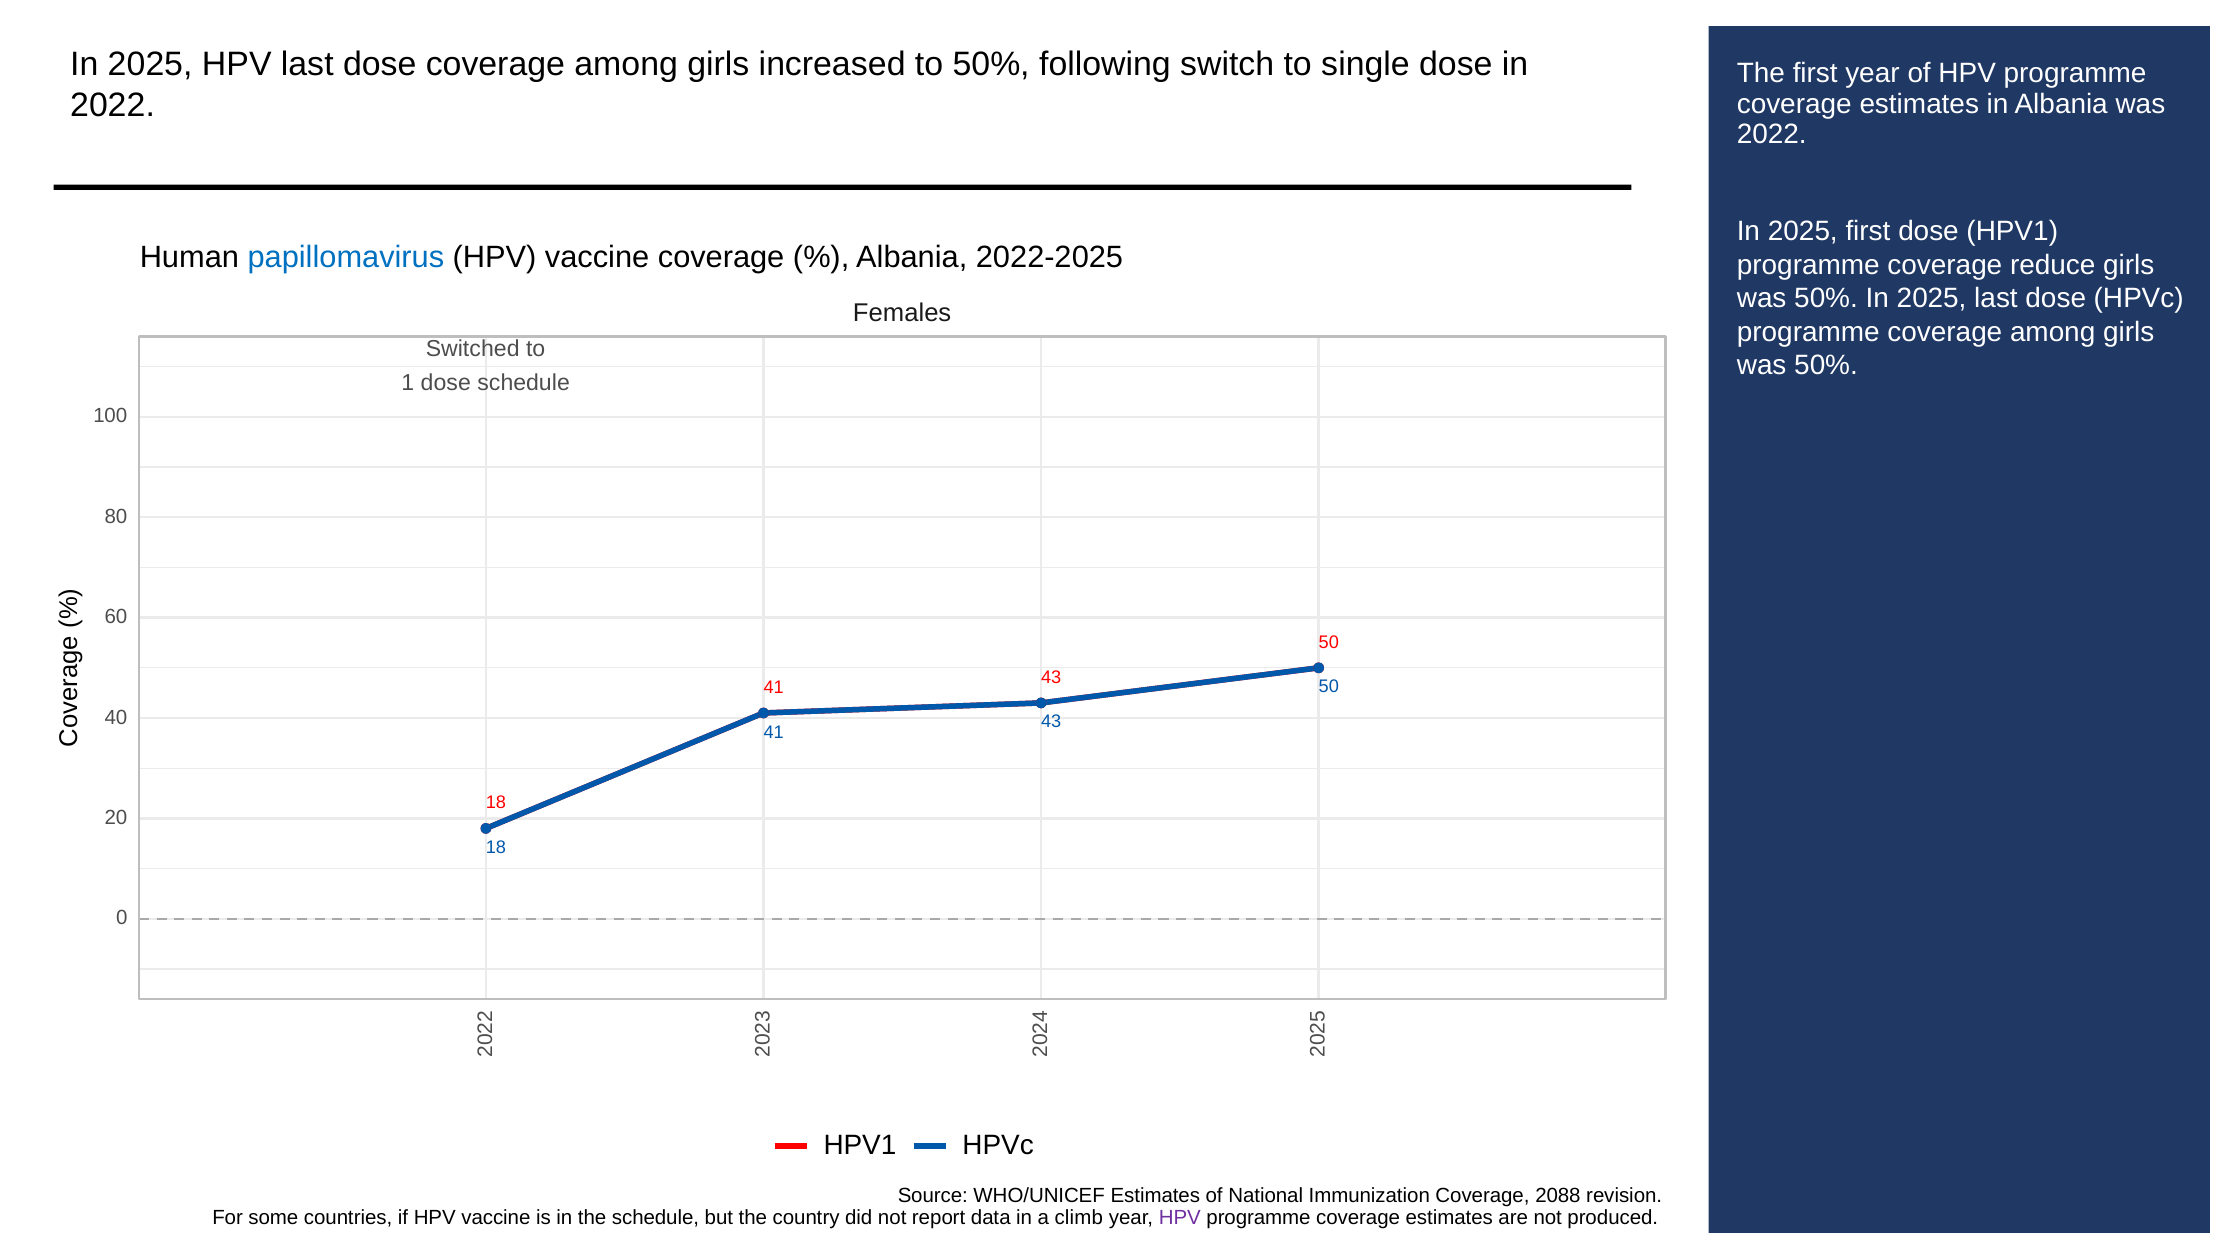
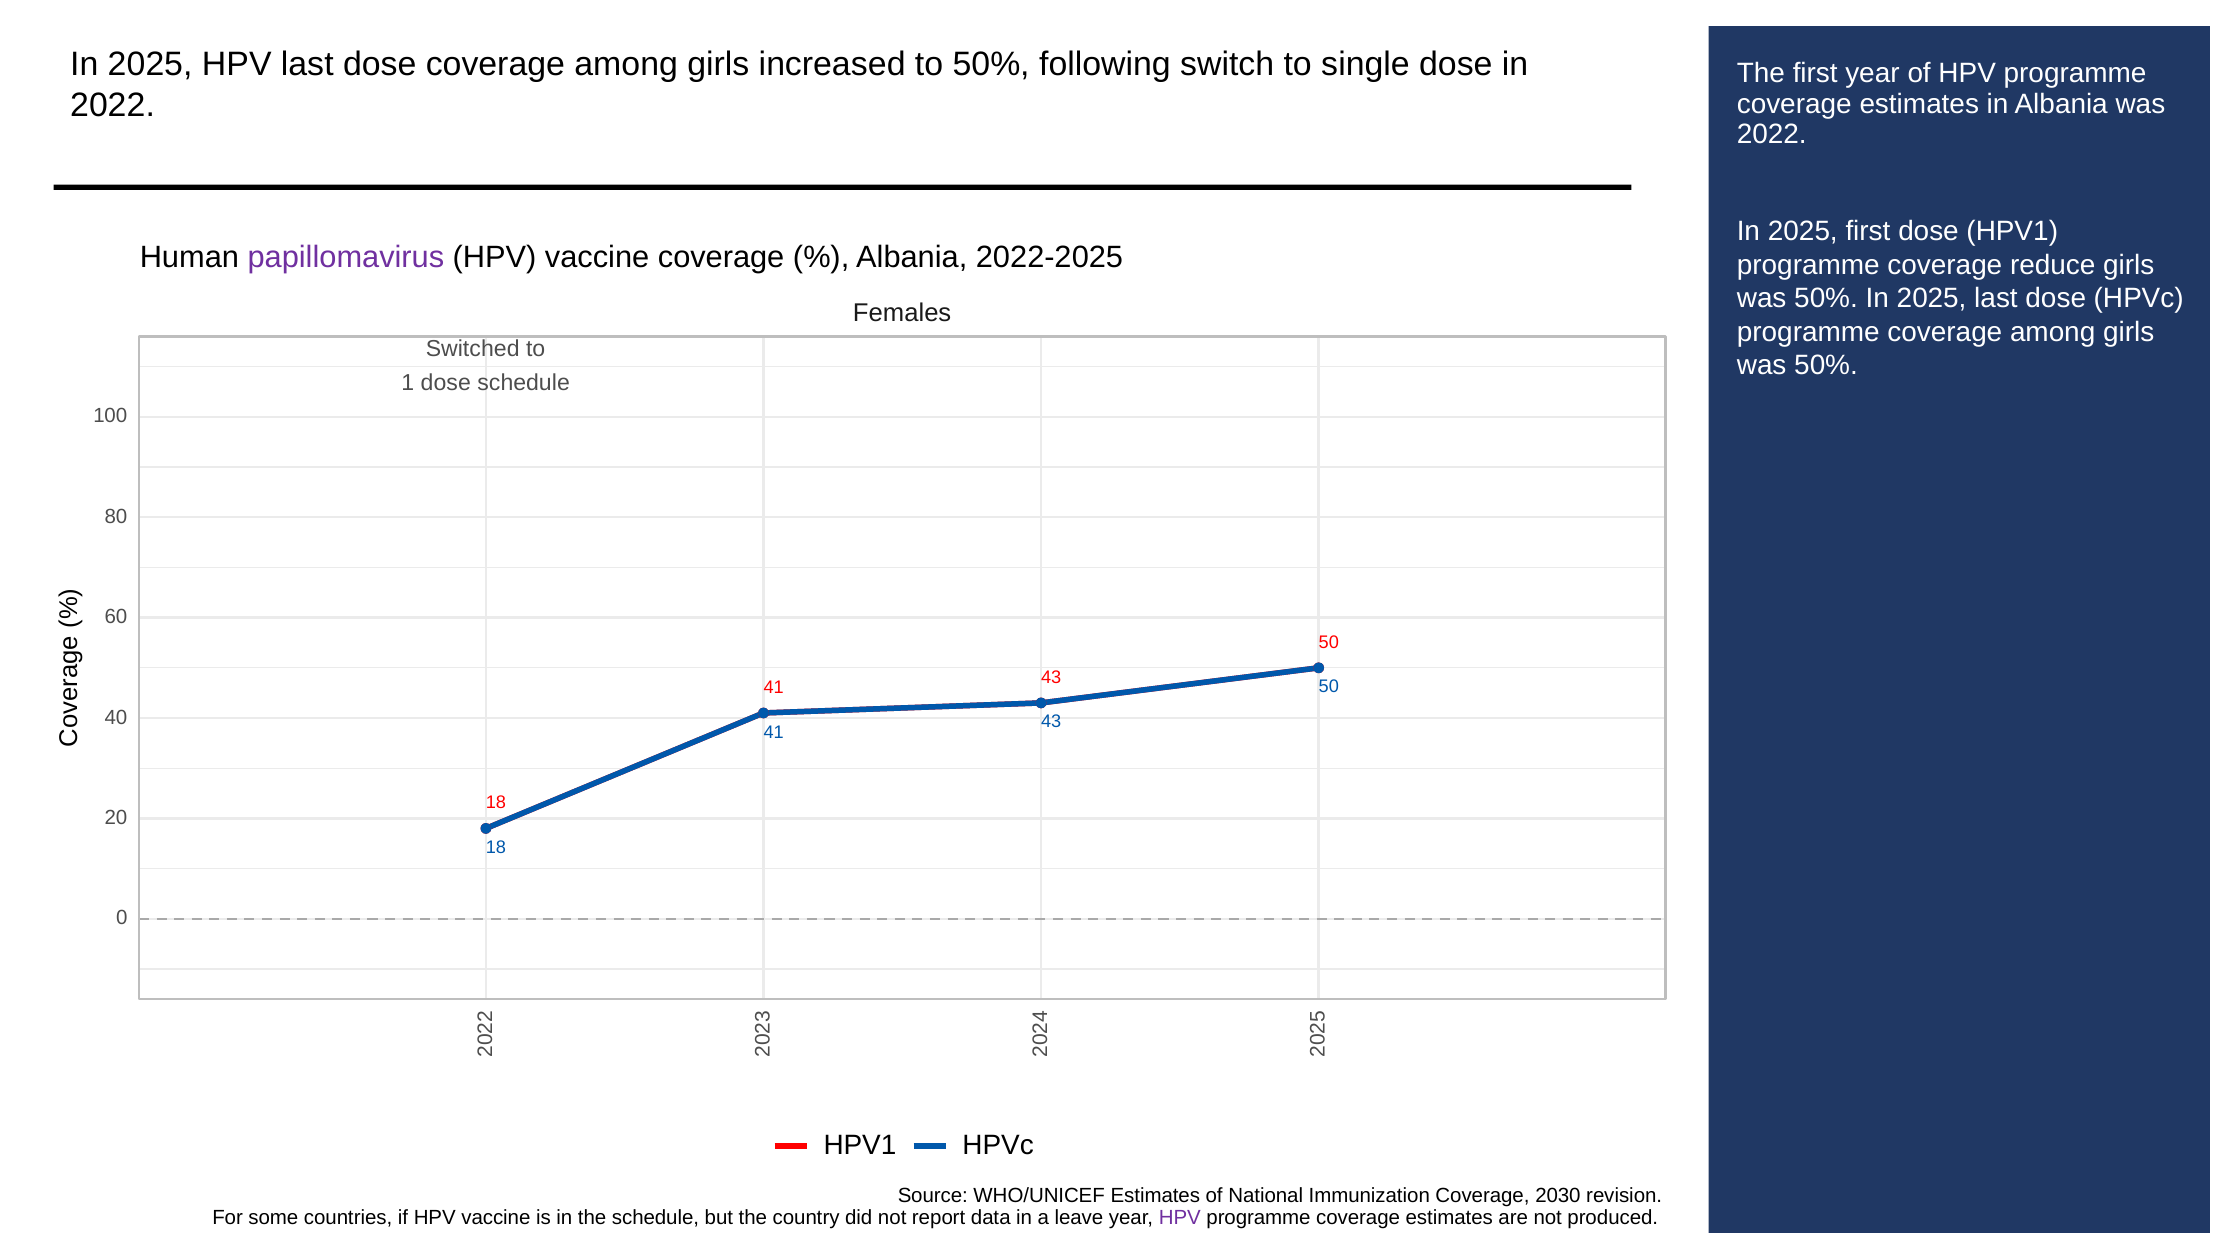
papillomavirus colour: blue -> purple
2088: 2088 -> 2030
climb: climb -> leave
